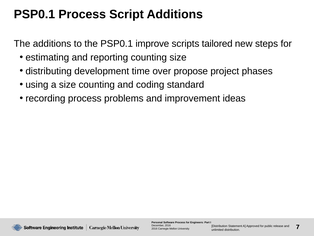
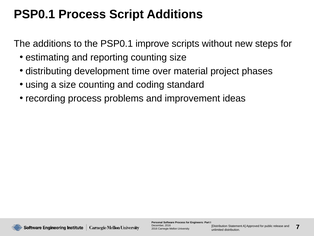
tailored: tailored -> without
propose: propose -> material
